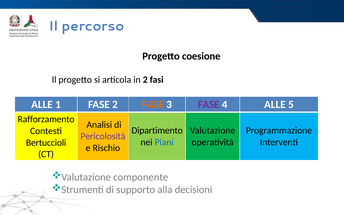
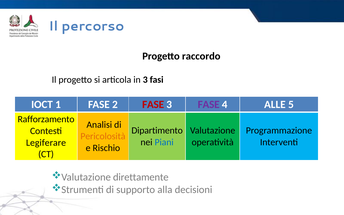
coesione: coesione -> raccordo
in 2: 2 -> 3
ALLE at (42, 105): ALLE -> IOCT
FASE at (153, 105) colour: orange -> red
Pericolosità colour: purple -> orange
Bertuccioli: Bertuccioli -> Legiferare
componente: componente -> direttamente
